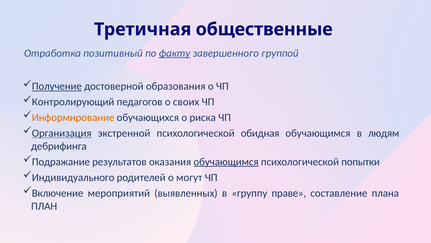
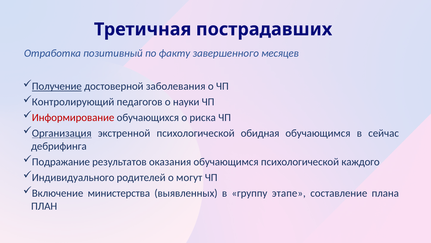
общественные: общественные -> пострадавших
факту underline: present -> none
группой: группой -> месяцев
образования: образования -> заболевания
своих: своих -> науки
Информирование colour: orange -> red
людям: людям -> сейчас
обучающимся at (226, 161) underline: present -> none
попытки: попытки -> каждого
мероприятий: мероприятий -> министерства
праве: праве -> этапе
